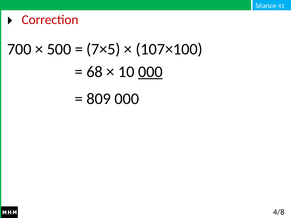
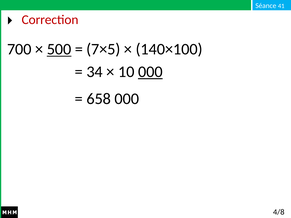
500 underline: none -> present
107×100: 107×100 -> 140×100
68: 68 -> 34
809: 809 -> 658
